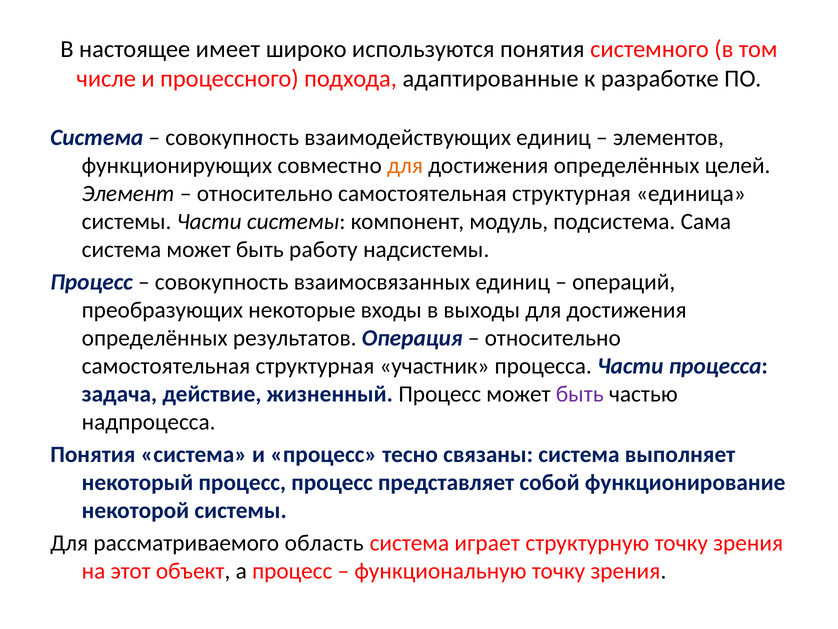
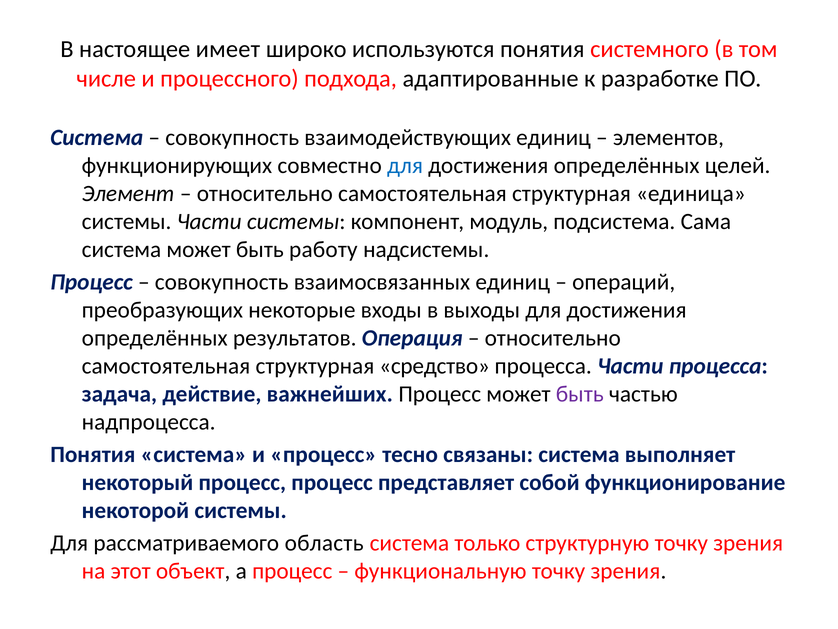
для at (405, 166) colour: orange -> blue
участник: участник -> средство
жизненный: жизненный -> важнейших
играет: играет -> только
